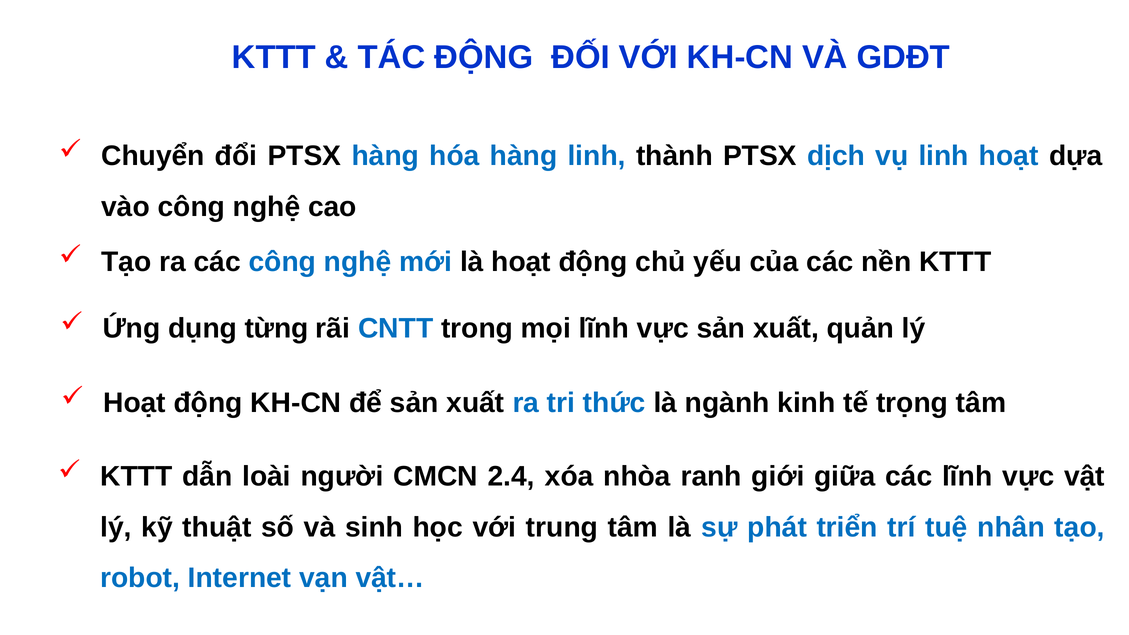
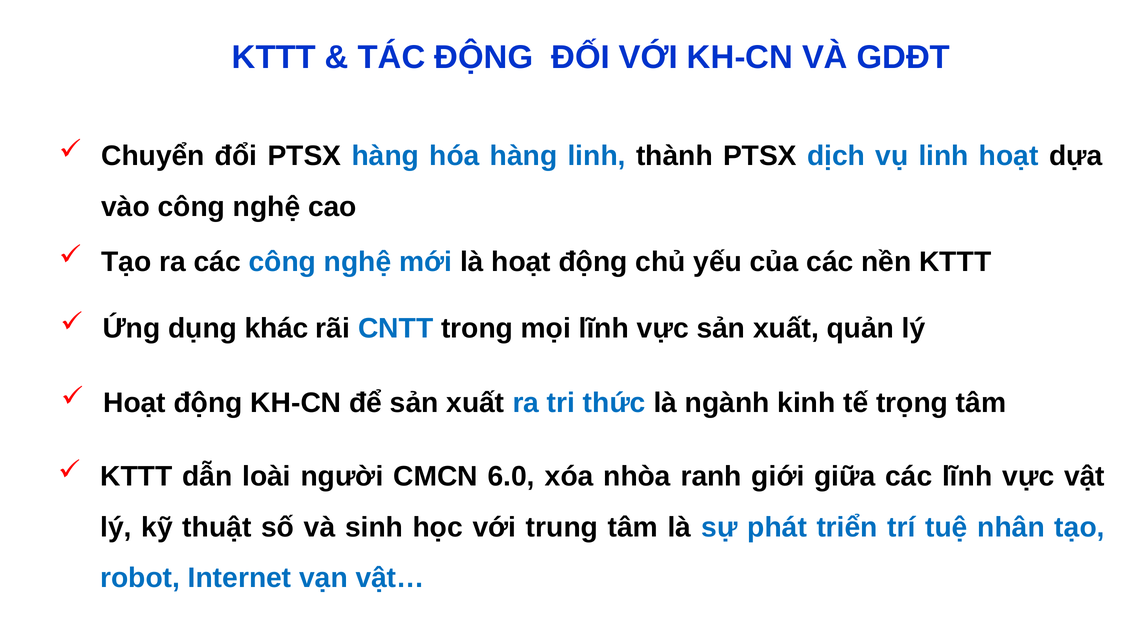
từng: từng -> khác
2.4: 2.4 -> 6.0
